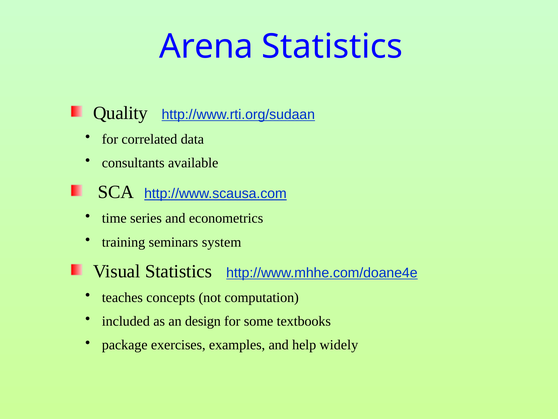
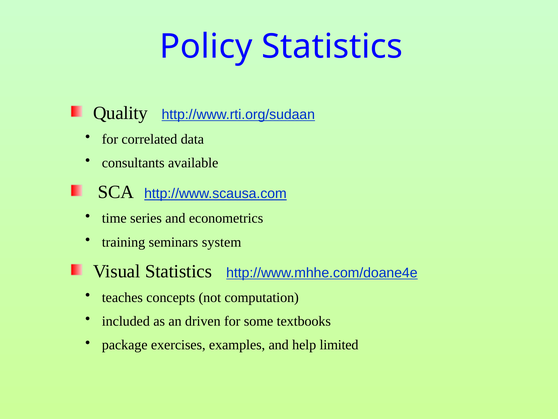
Arena: Arena -> Policy
design: design -> driven
widely: widely -> limited
